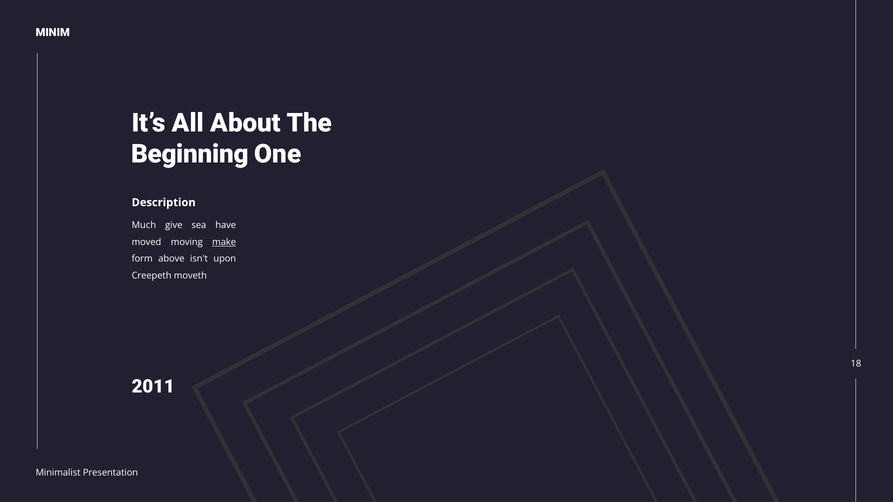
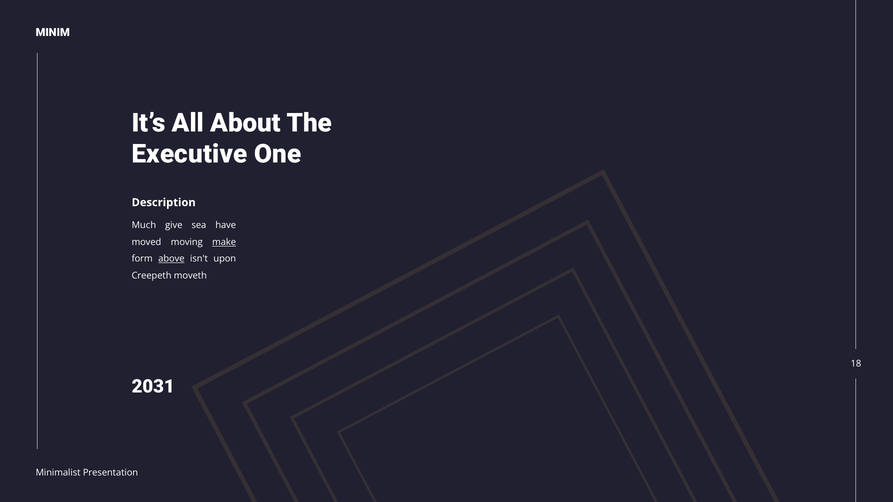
Beginning: Beginning -> Executive
above underline: none -> present
2011: 2011 -> 2031
